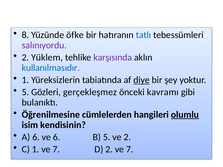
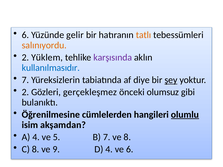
8 at (25, 35): 8 -> 6
öfke: öfke -> gelir
tatlı colour: blue -> orange
salınıyordu colour: purple -> orange
1 at (25, 80): 1 -> 7
diye underline: present -> none
şey underline: none -> present
5 at (25, 92): 5 -> 2
kavramı: kavramı -> olumsuz
kendisinin: kendisinin -> akşamdan
A 6: 6 -> 4
ve 6: 6 -> 5
B 5: 5 -> 7
ve 2: 2 -> 8
C 1: 1 -> 8
7 at (56, 149): 7 -> 9
D 2: 2 -> 4
7 at (130, 149): 7 -> 6
